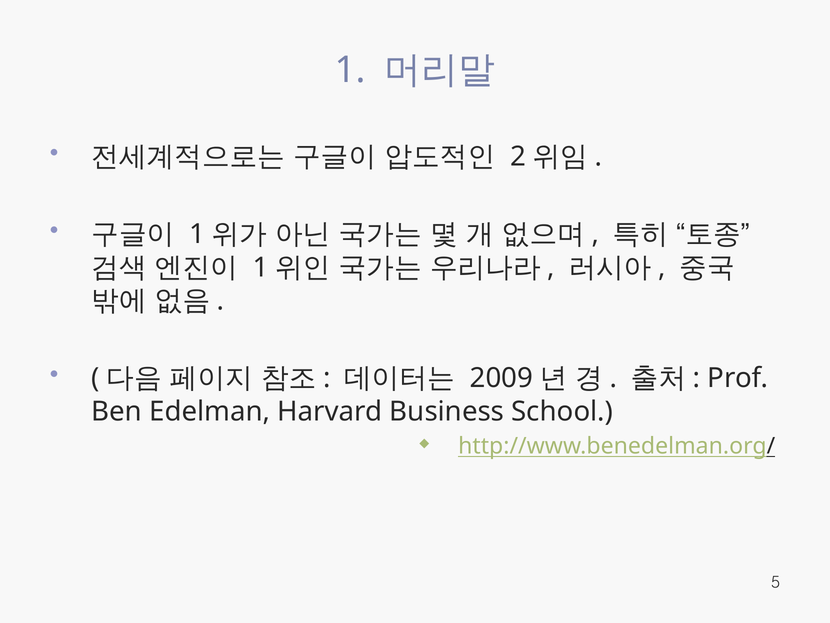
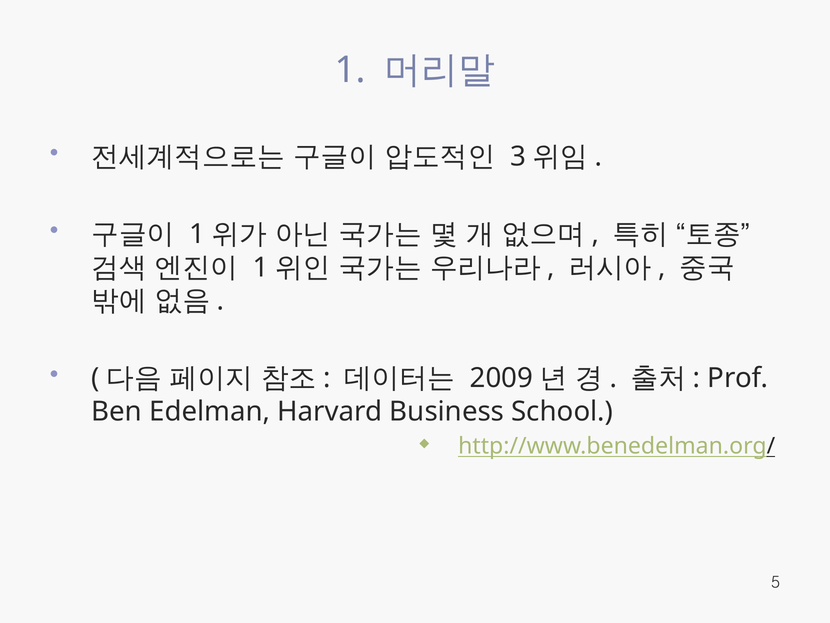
2: 2 -> 3
